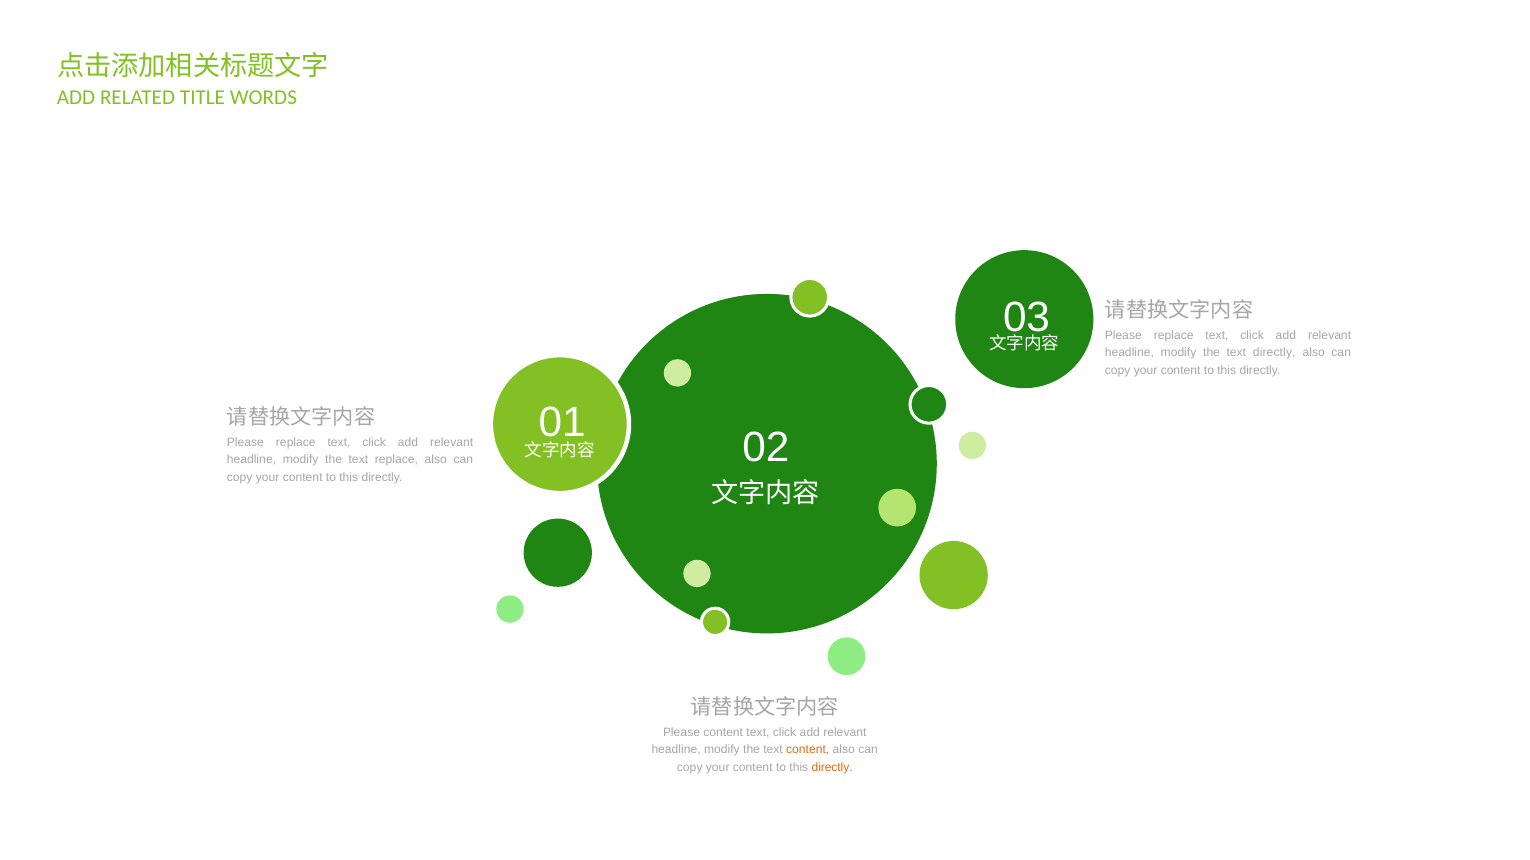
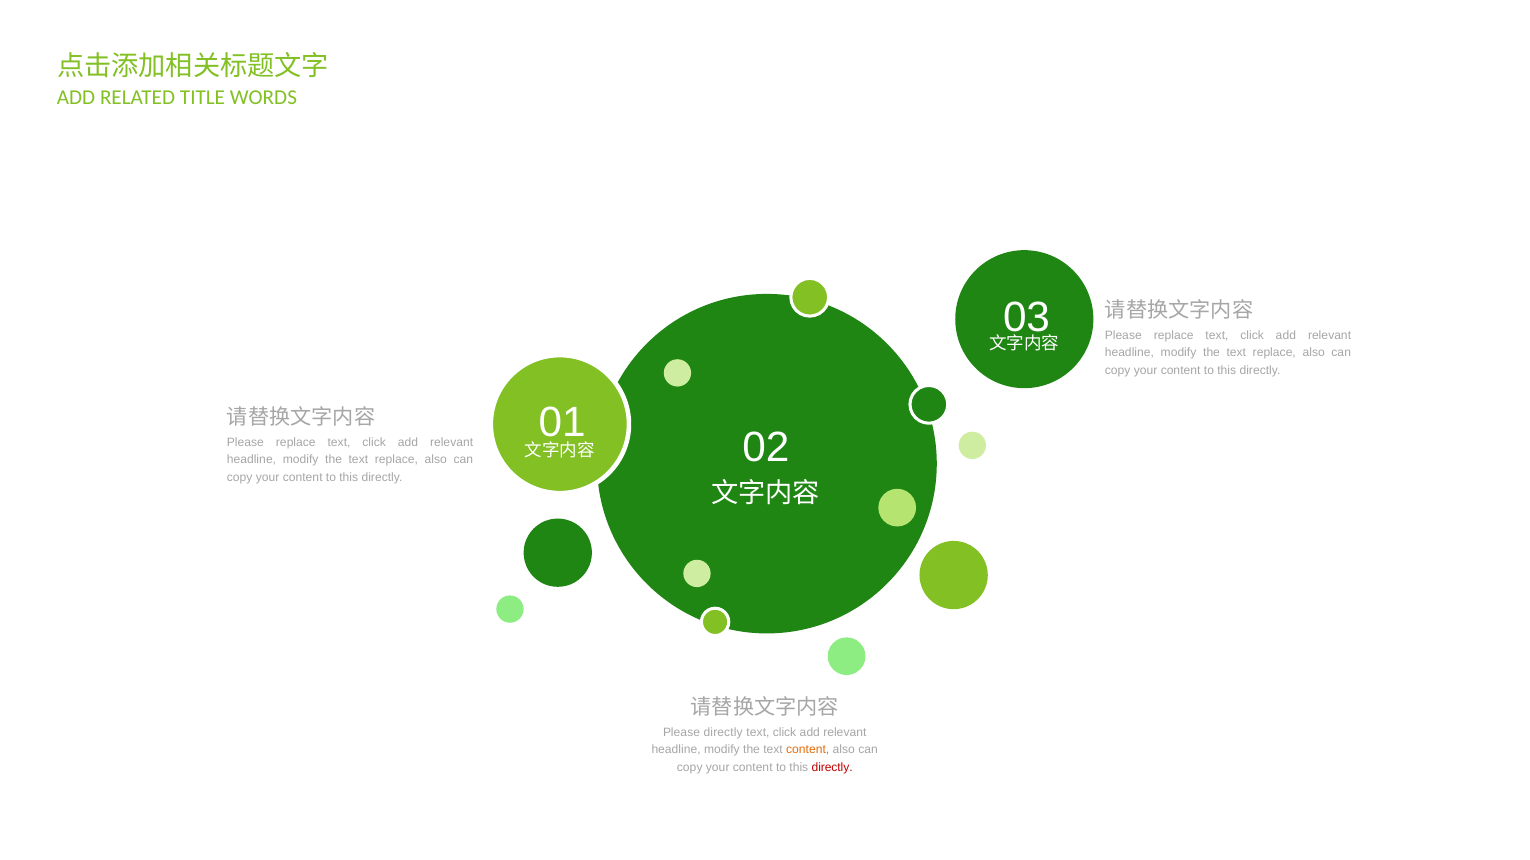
directly at (1274, 353): directly -> replace
Please content: content -> directly
directly at (832, 768) colour: orange -> red
